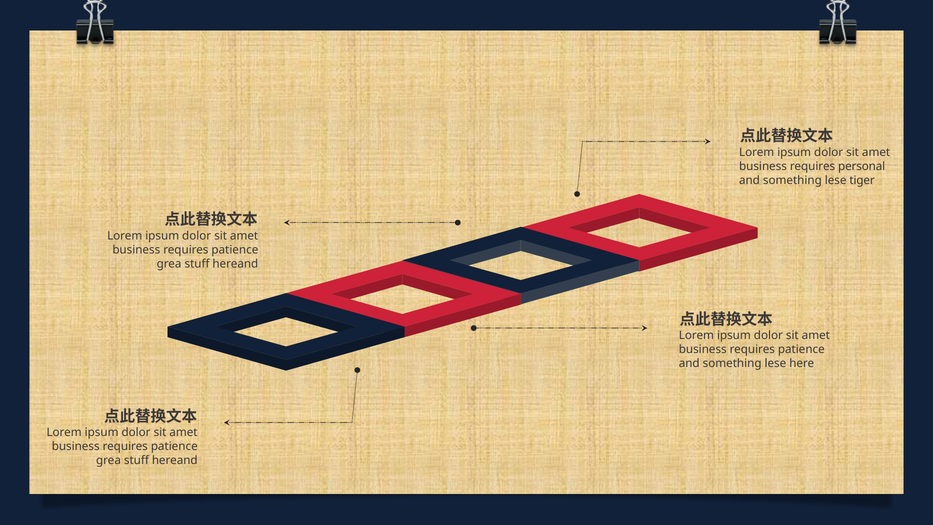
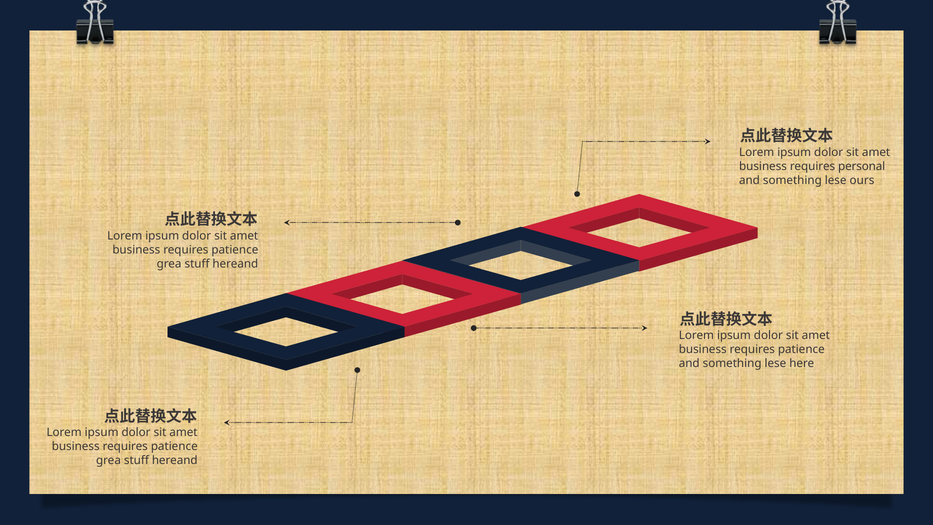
tiger: tiger -> ours
